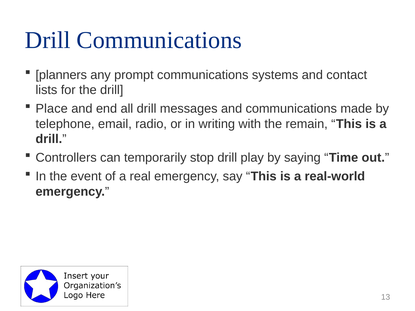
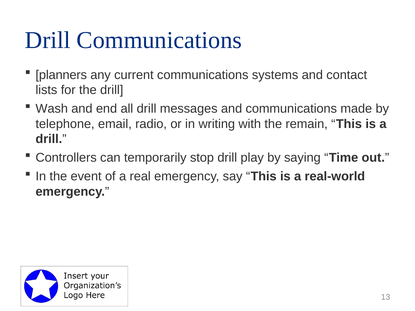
prompt: prompt -> current
Place: Place -> Wash
